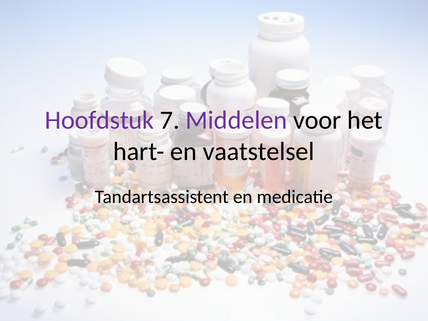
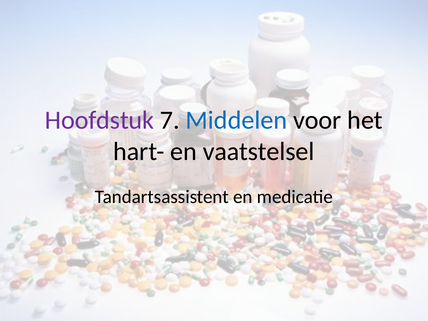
Middelen colour: purple -> blue
